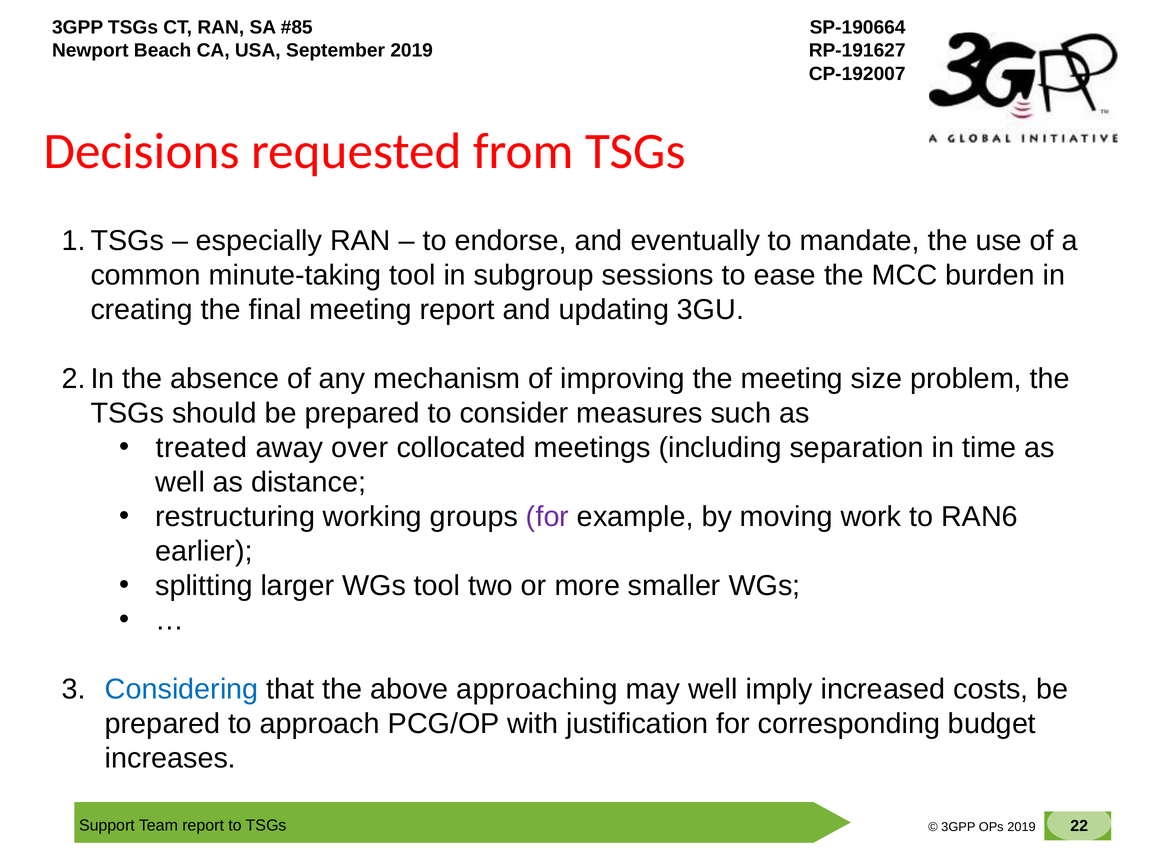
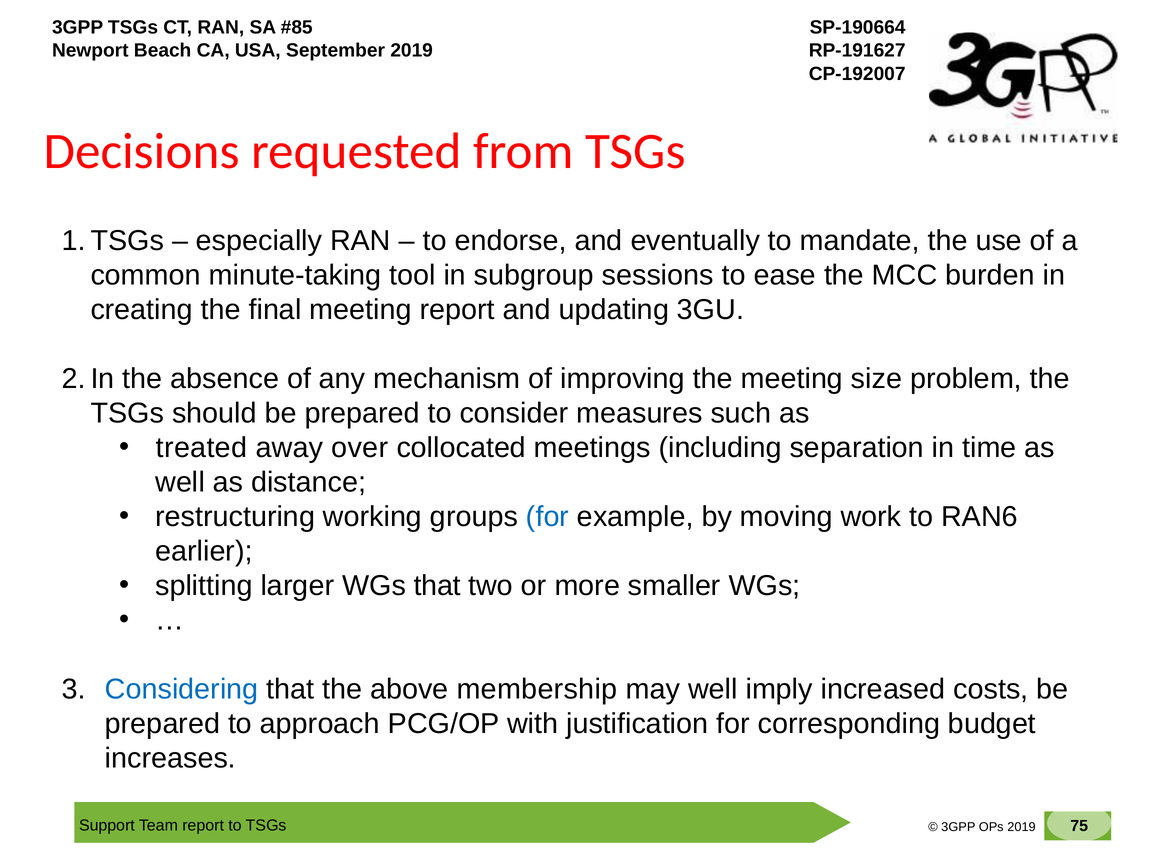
for at (548, 517) colour: purple -> blue
WGs tool: tool -> that
approaching: approaching -> membership
22: 22 -> 75
